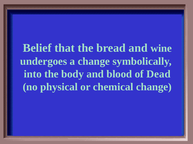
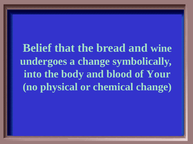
Dead: Dead -> Your
